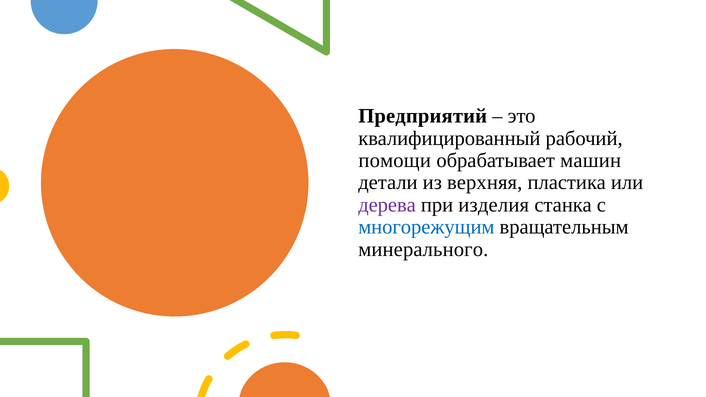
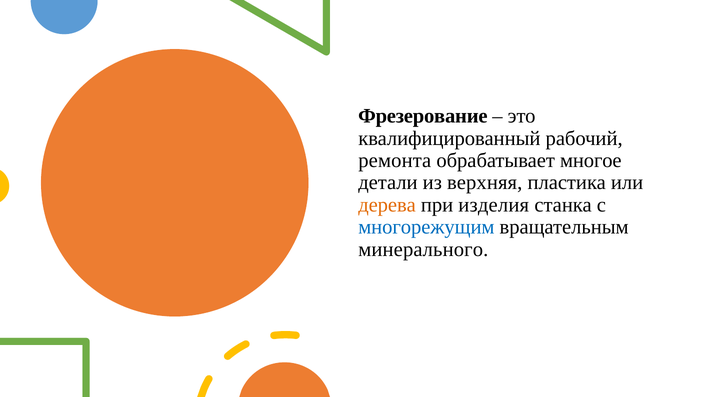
Предприятий: Предприятий -> Фрезерование
помощи: помощи -> ремонта
машин: машин -> многое
дерева colour: purple -> orange
